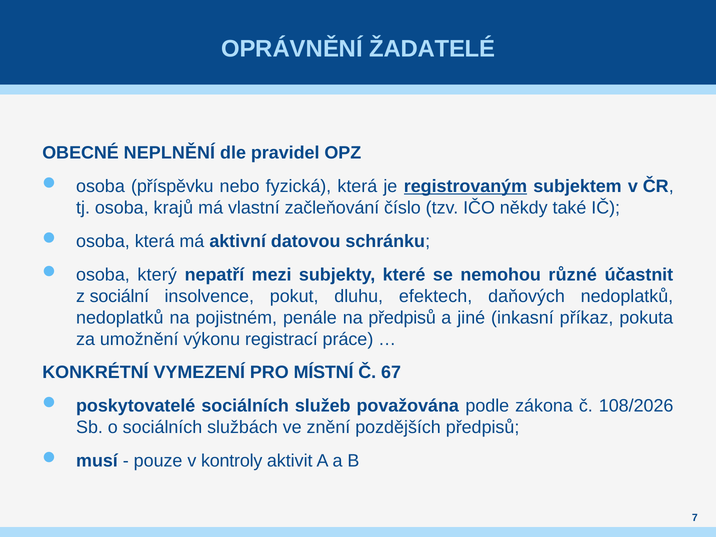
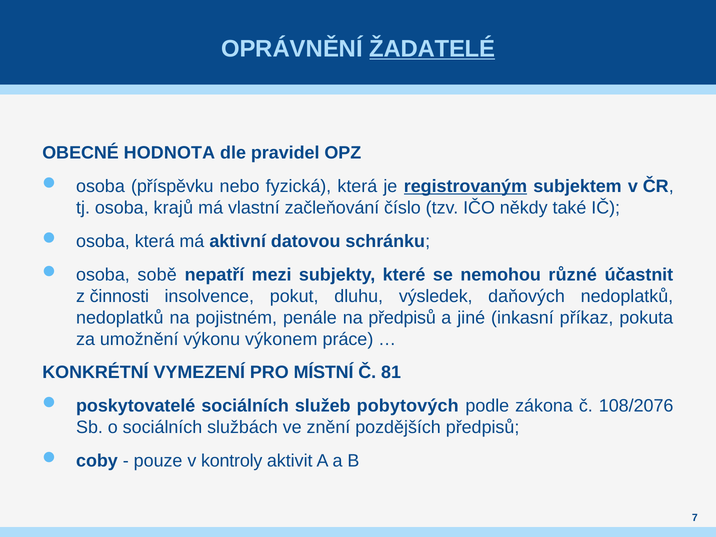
ŽADATELÉ underline: none -> present
NEPLNĚNÍ: NEPLNĚNÍ -> HODNOTA
který: který -> sobě
sociální: sociální -> činnosti
efektech: efektech -> výsledek
registrací: registrací -> výkonem
67: 67 -> 81
považována: považována -> pobytových
108/2026: 108/2026 -> 108/2076
musí: musí -> coby
